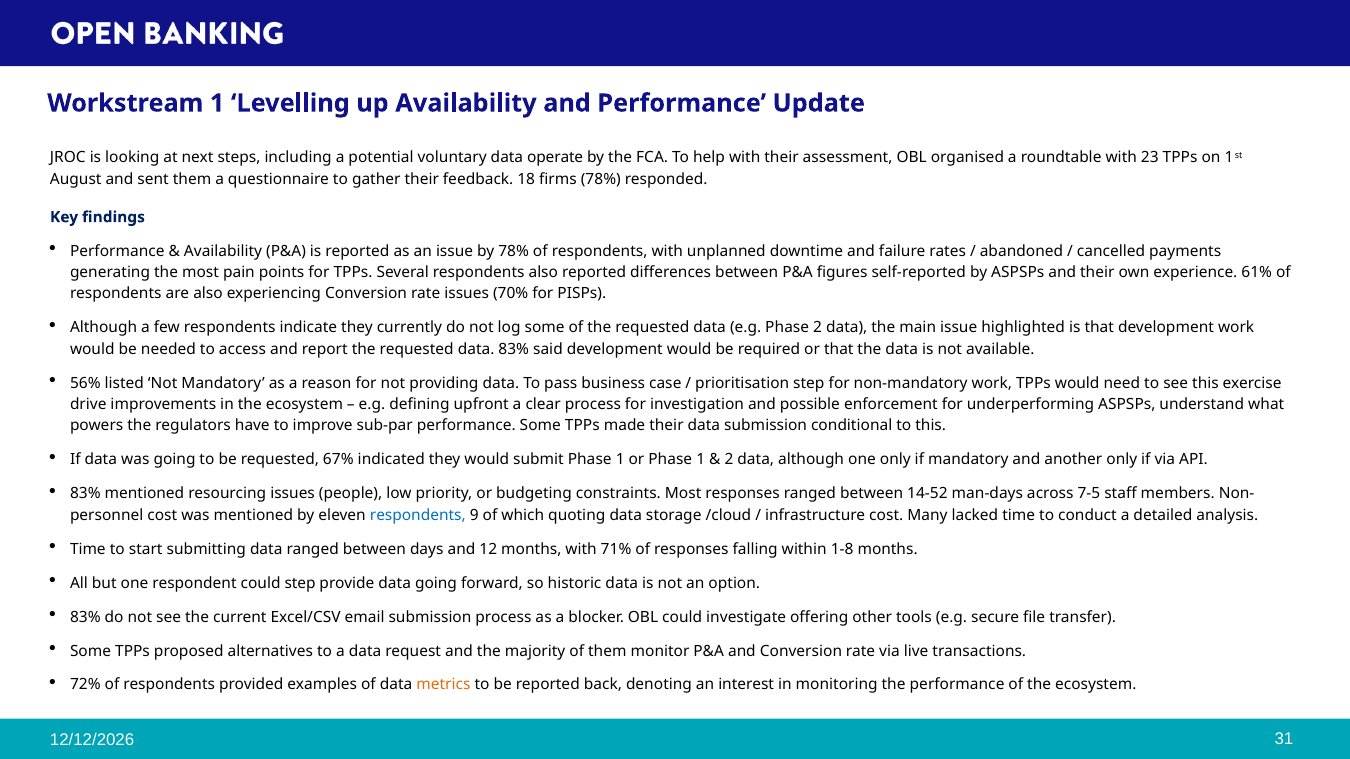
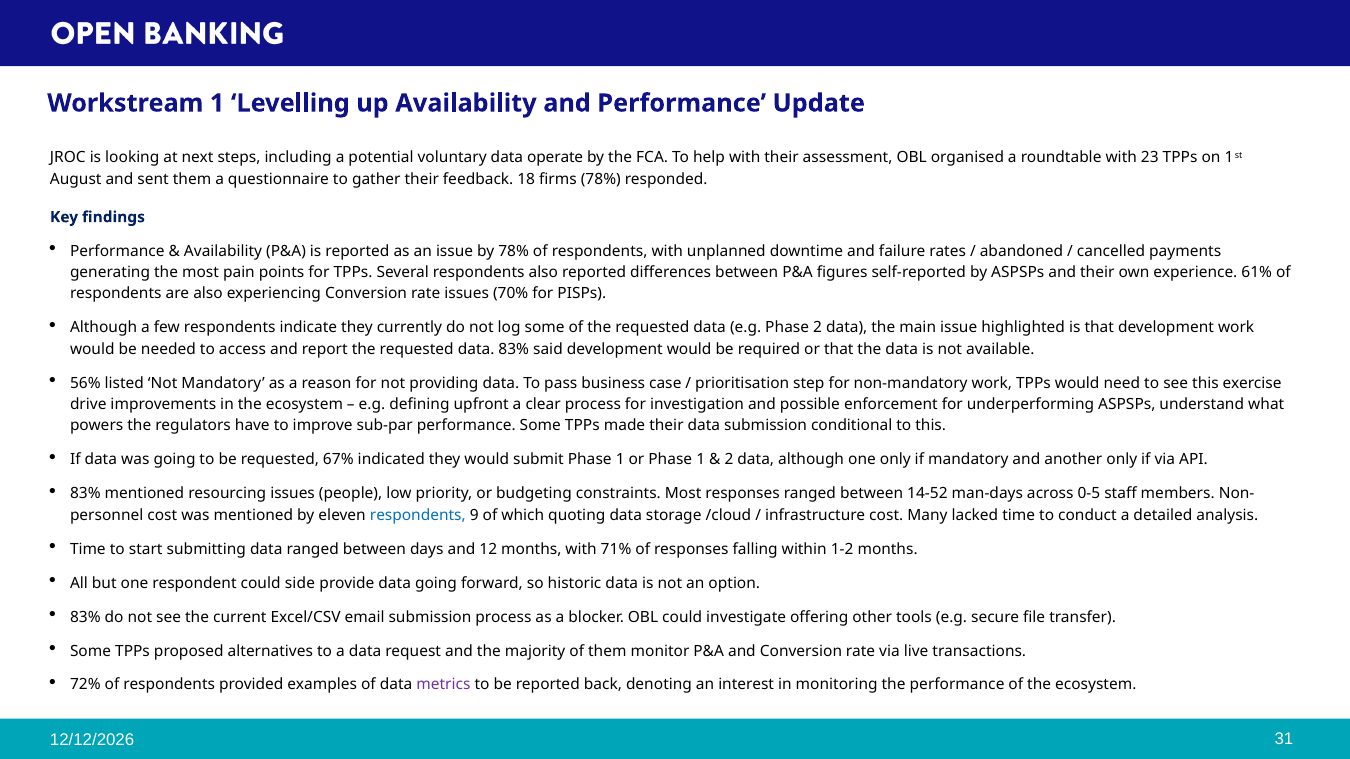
7-5: 7-5 -> 0-5
1-8: 1-8 -> 1-2
could step: step -> side
metrics colour: orange -> purple
